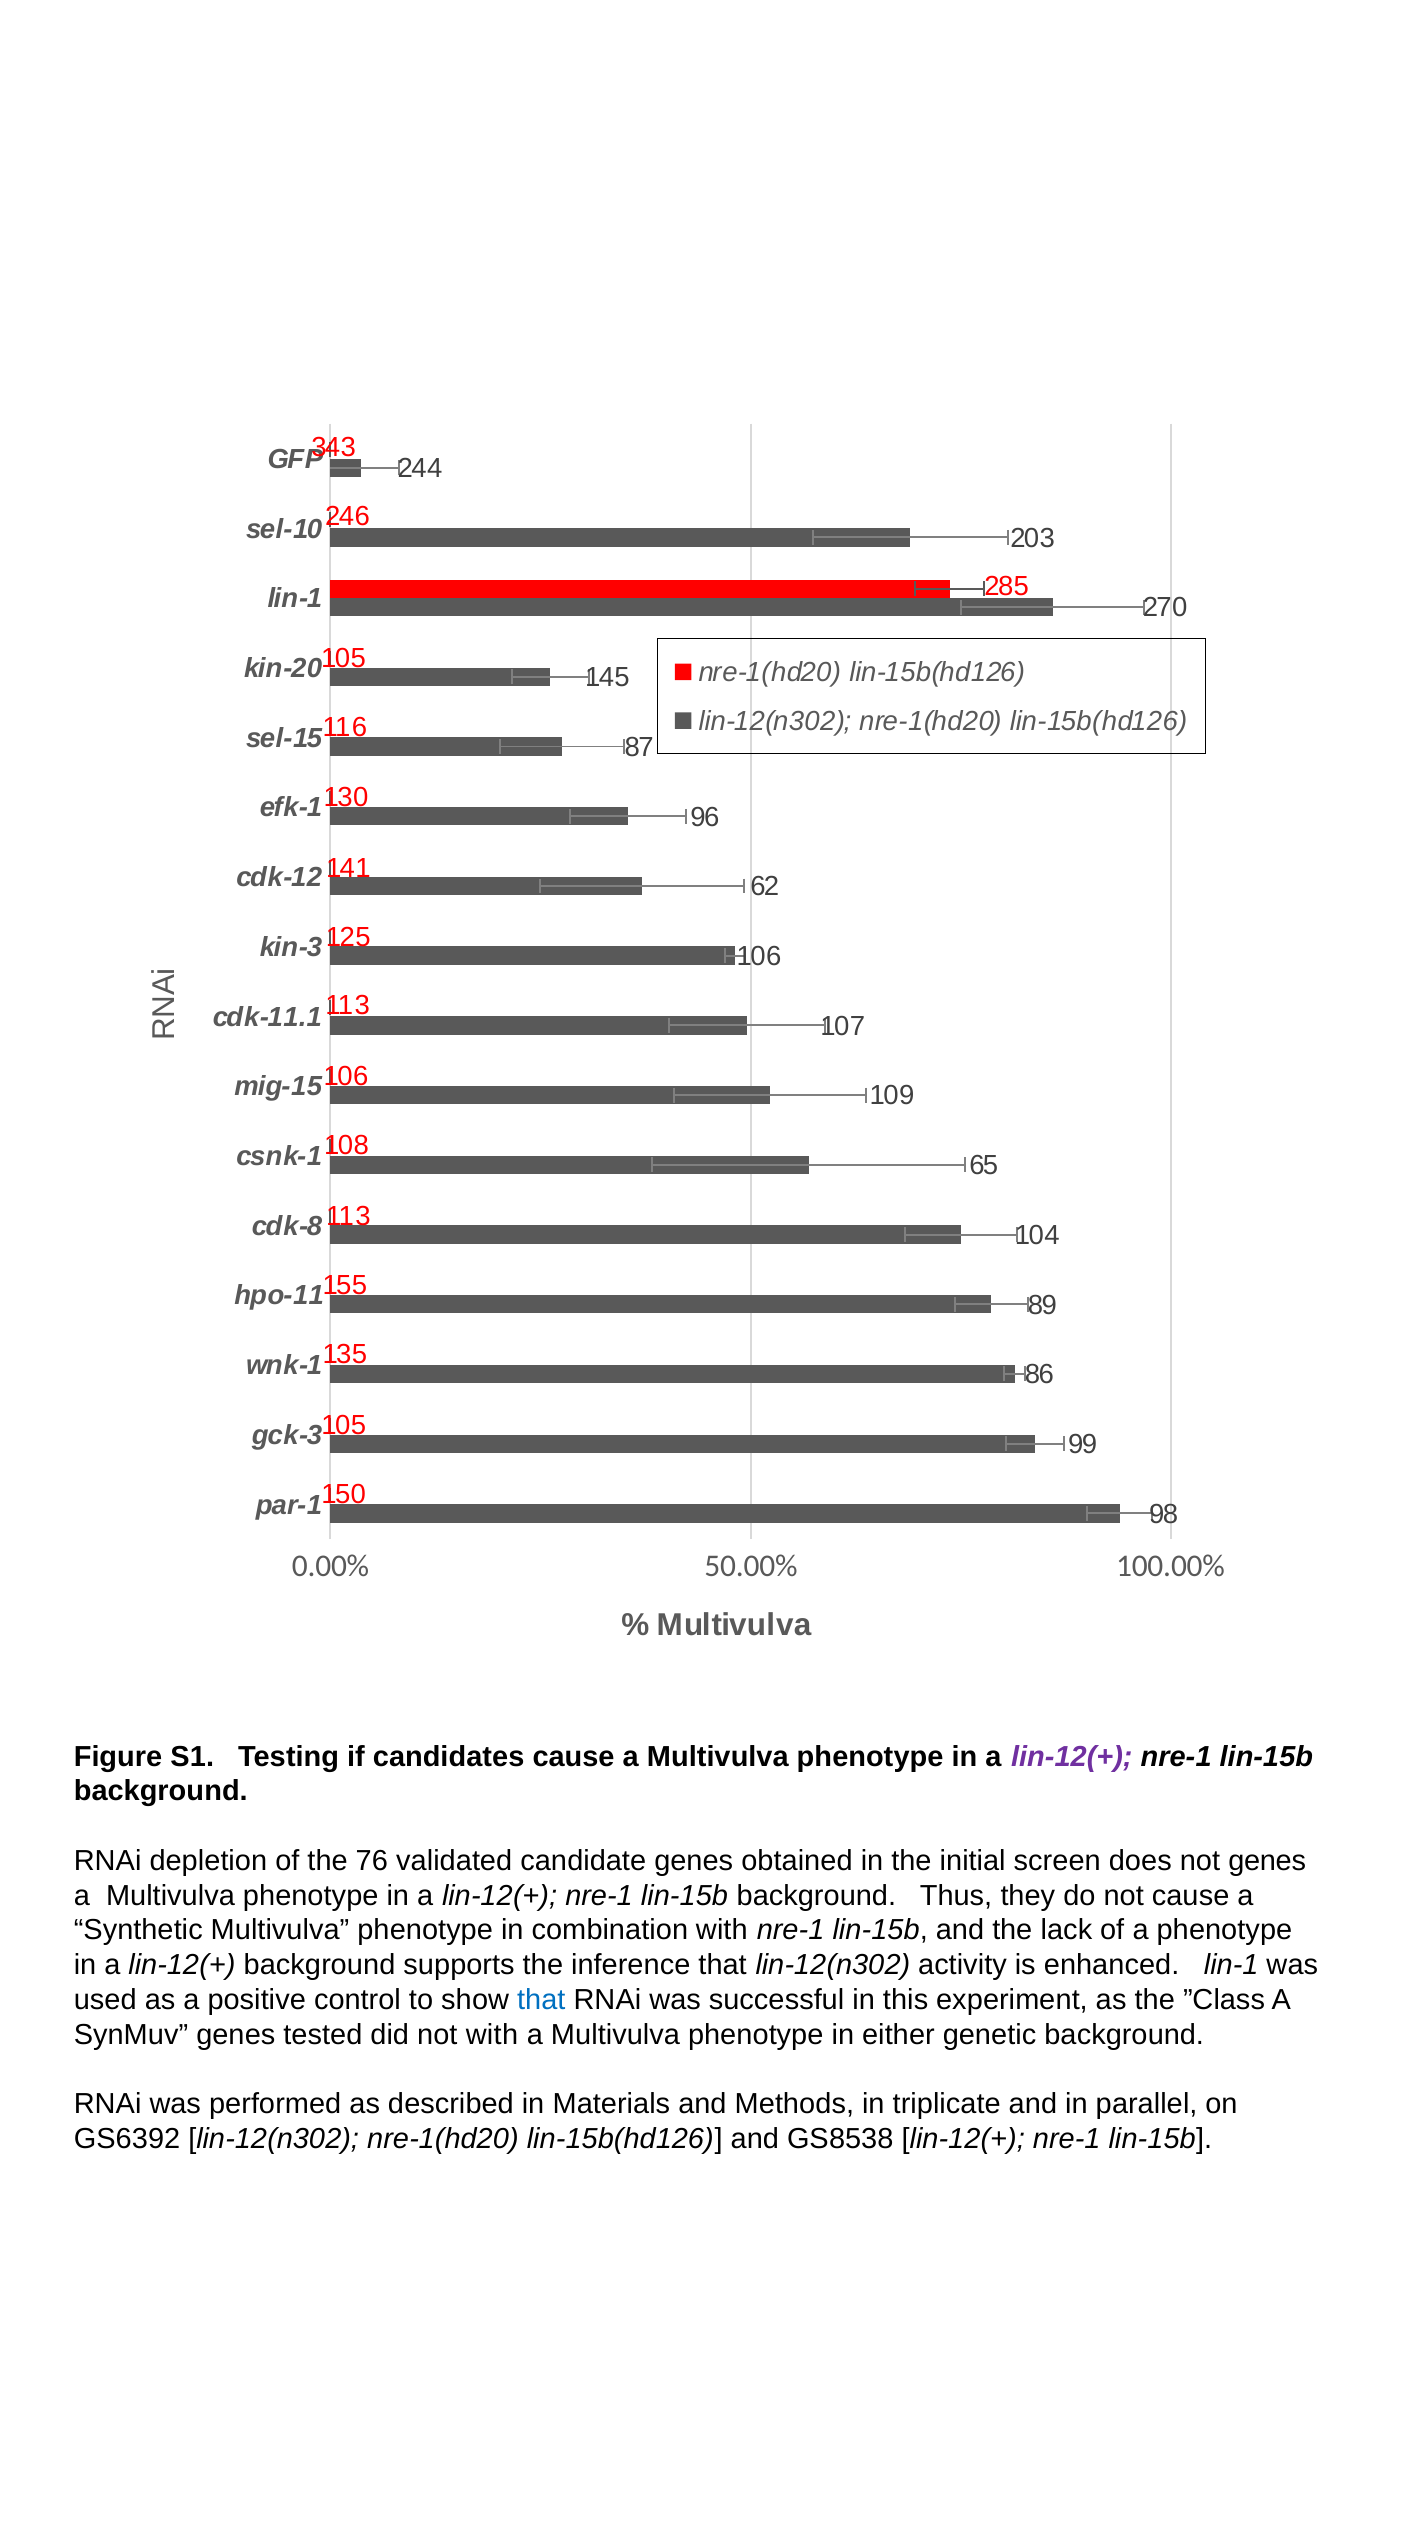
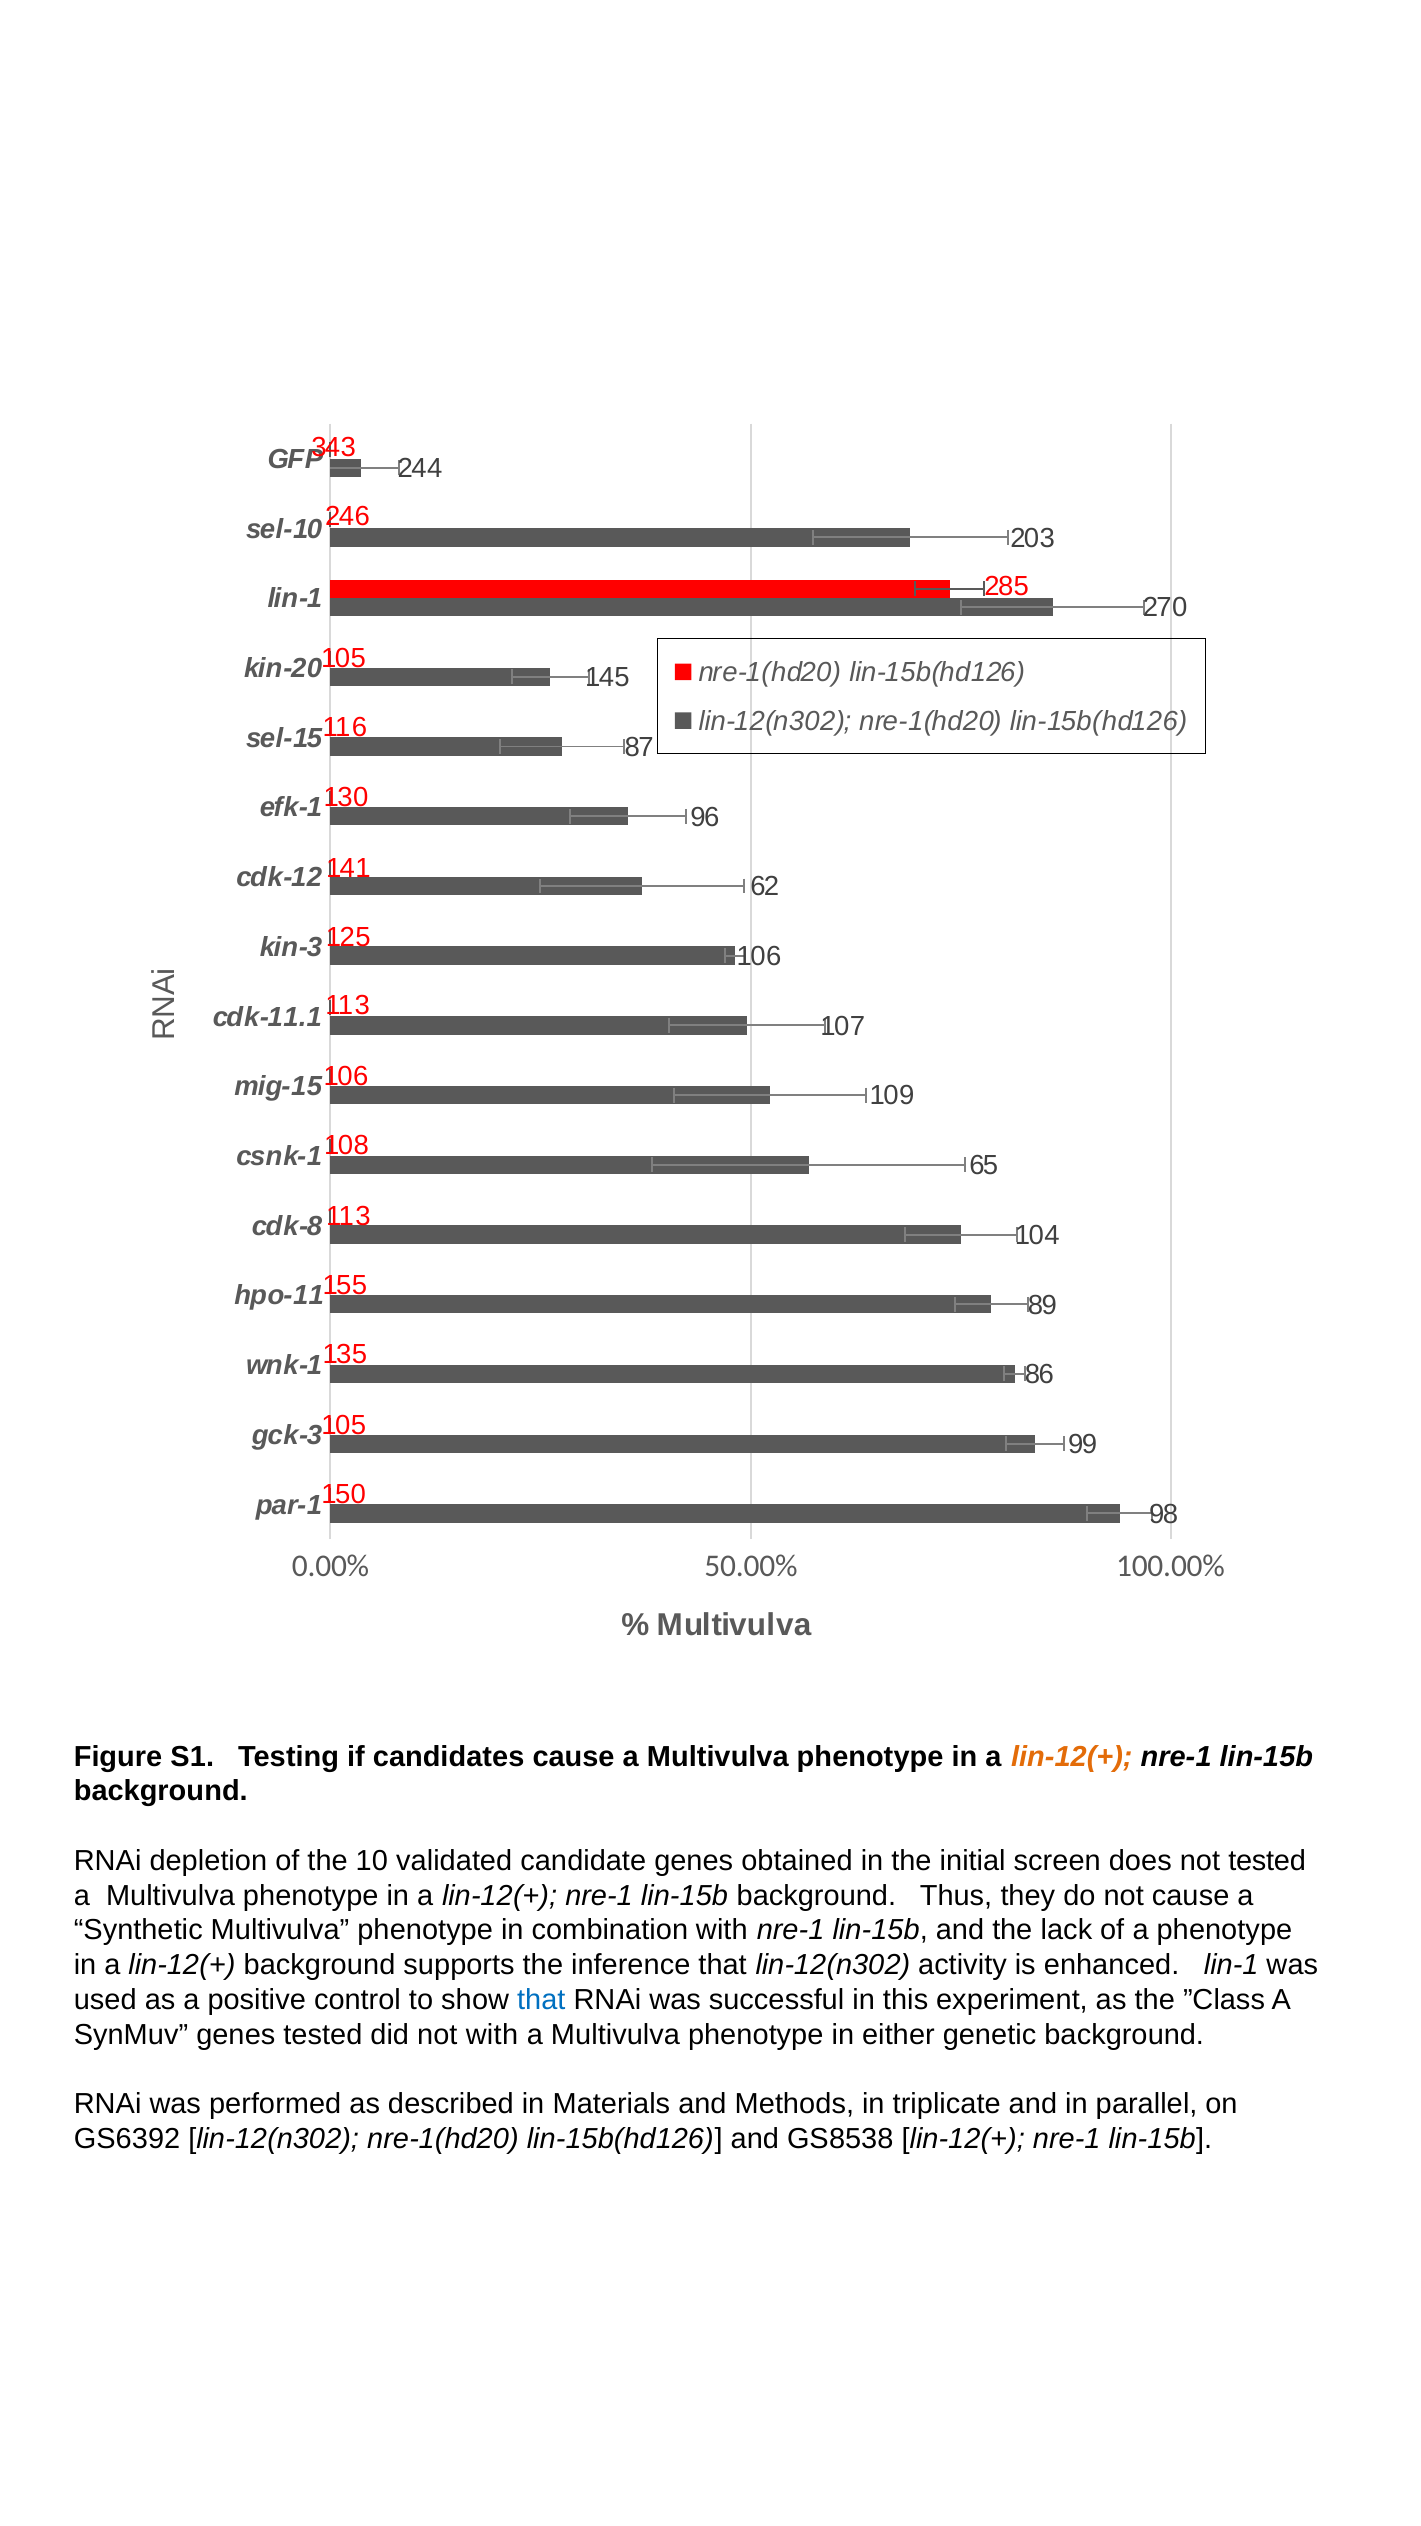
lin-12(+ at (1072, 1757) colour: purple -> orange
76: 76 -> 10
not genes: genes -> tested
